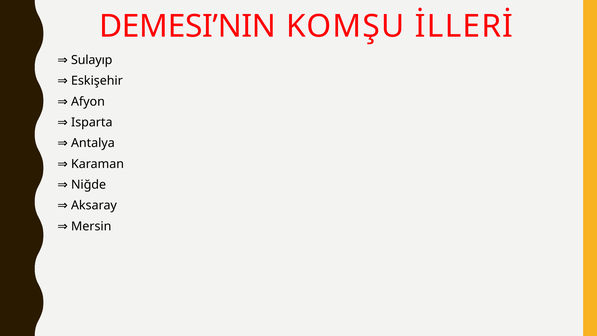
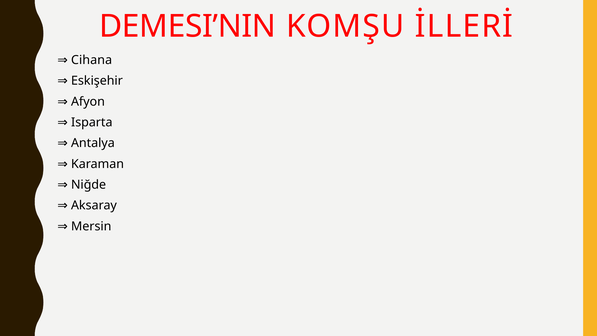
Sulayıp: Sulayıp -> Cihana
